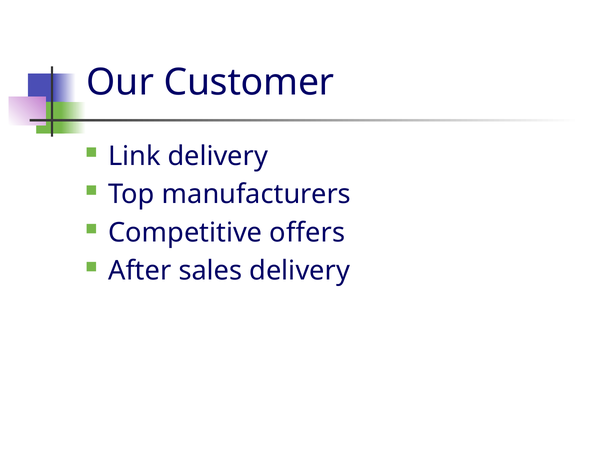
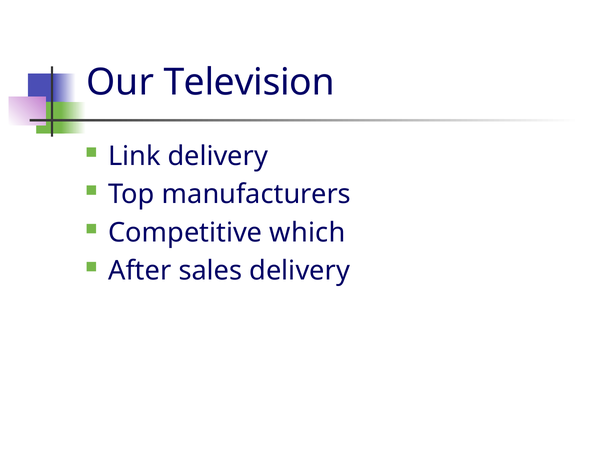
Customer: Customer -> Television
offers: offers -> which
